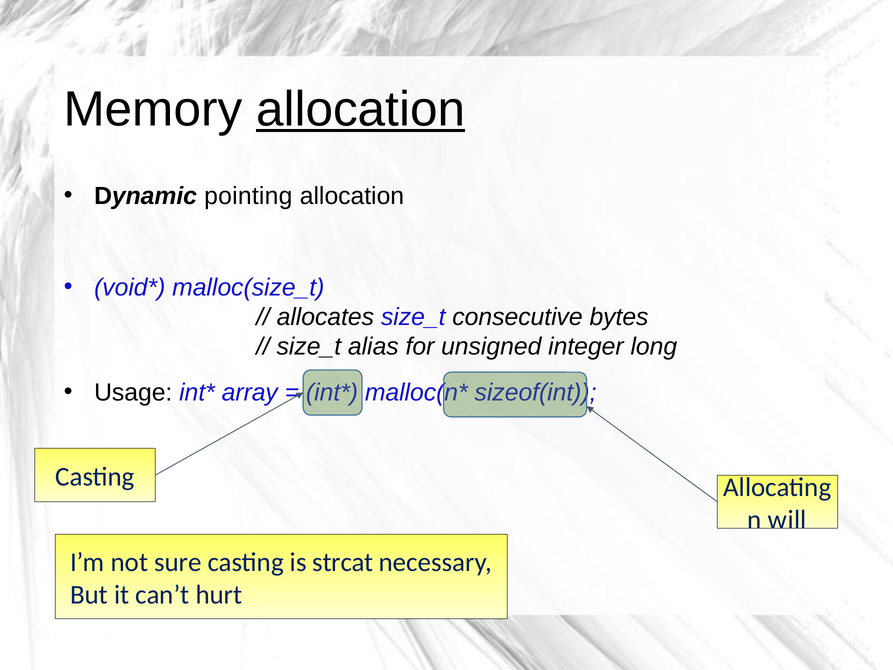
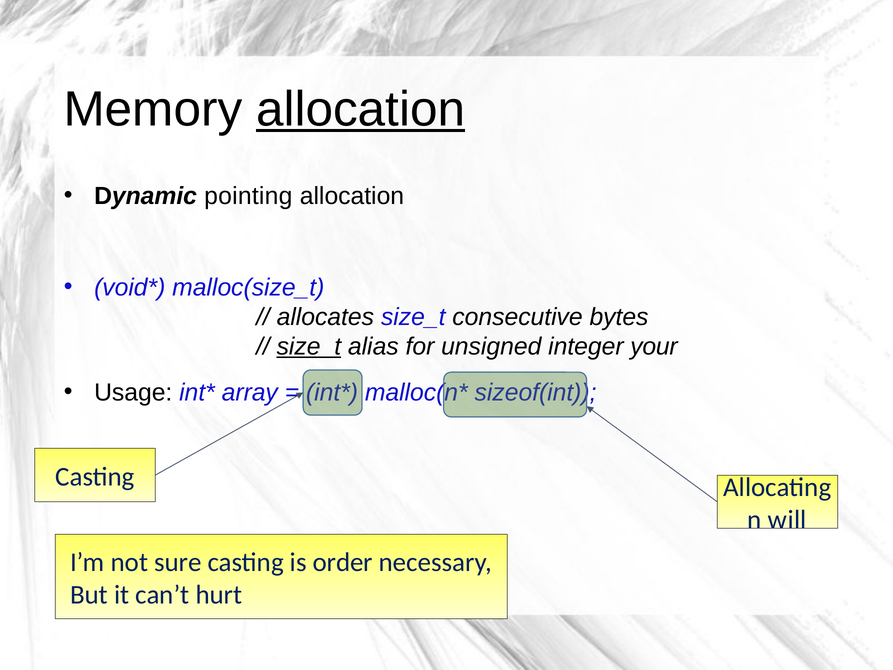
size_t at (309, 347) underline: none -> present
long: long -> your
strcat: strcat -> order
